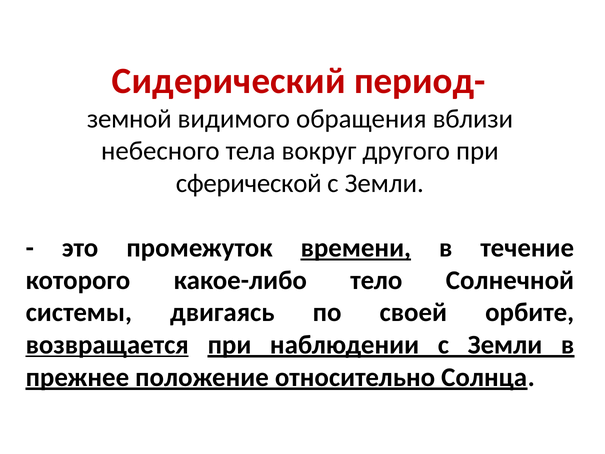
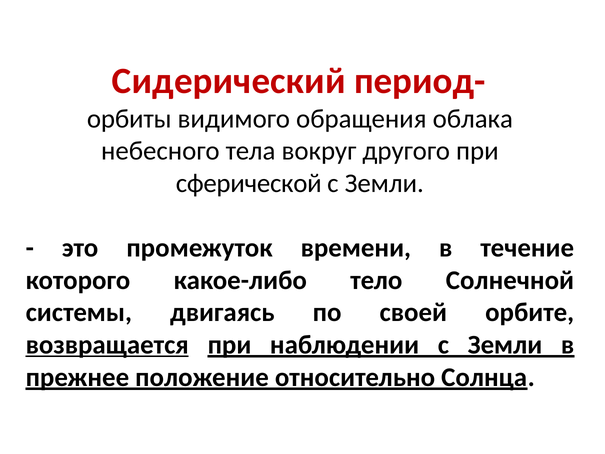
земной: земной -> орбиты
вблизи: вблизи -> облака
времени underline: present -> none
